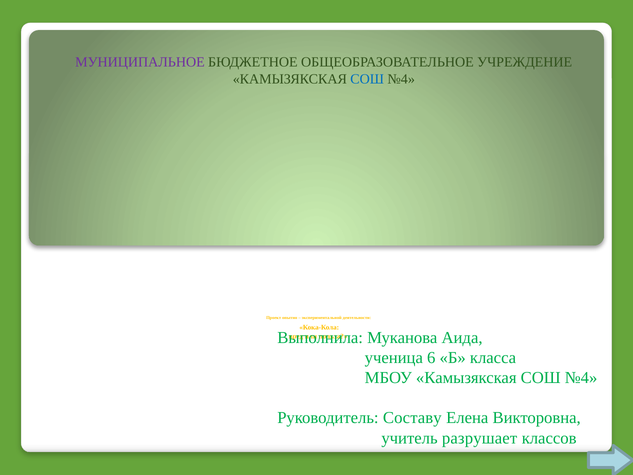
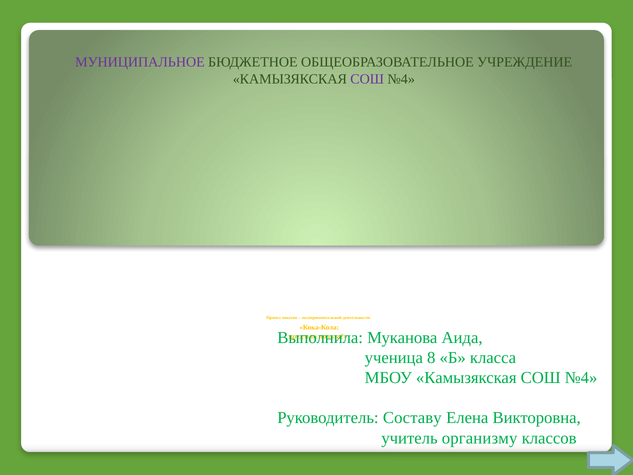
СОШ at (367, 79) colour: blue -> purple
6: 6 -> 8
разрушает: разрушает -> организму
